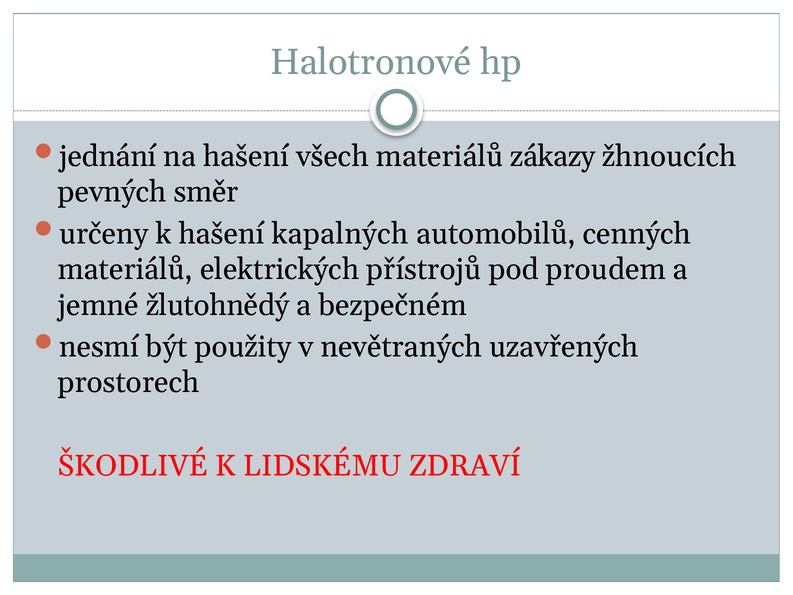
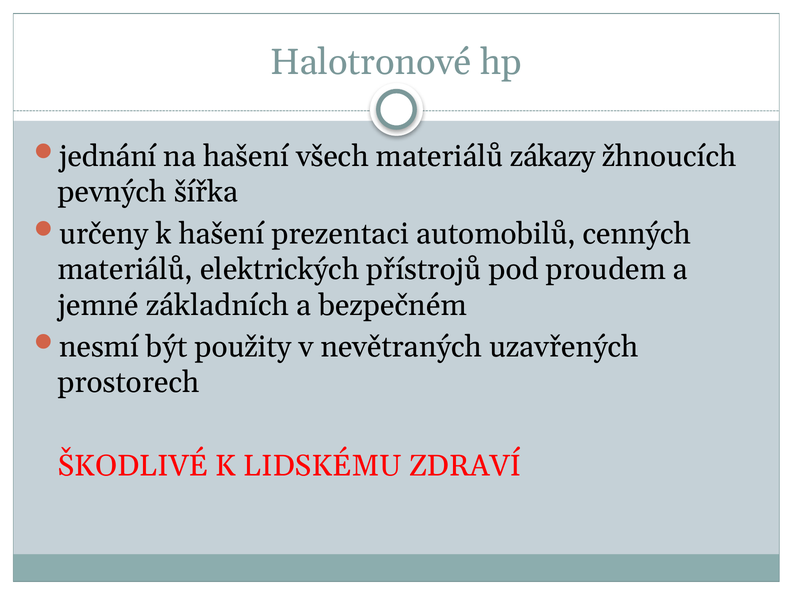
směr: směr -> šířka
kapalných: kapalných -> prezentaci
žlutohnědý: žlutohnědý -> základních
